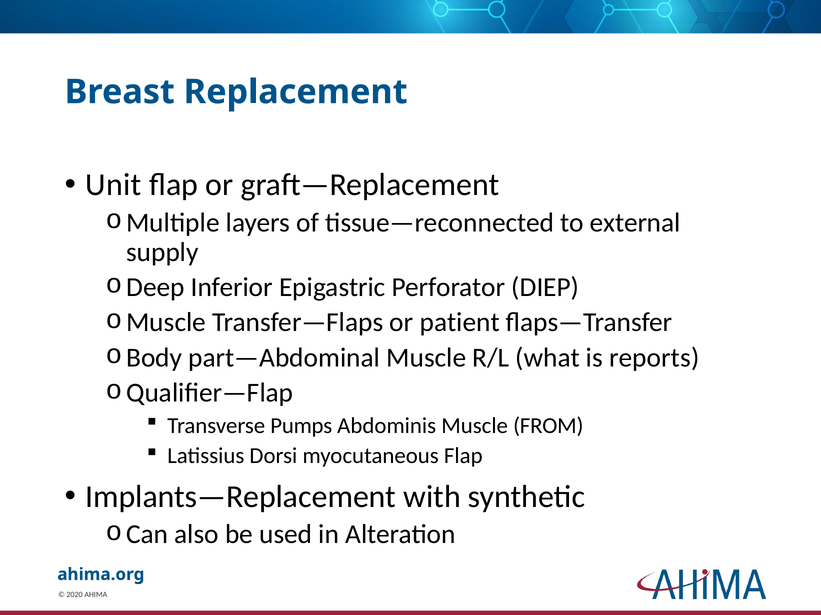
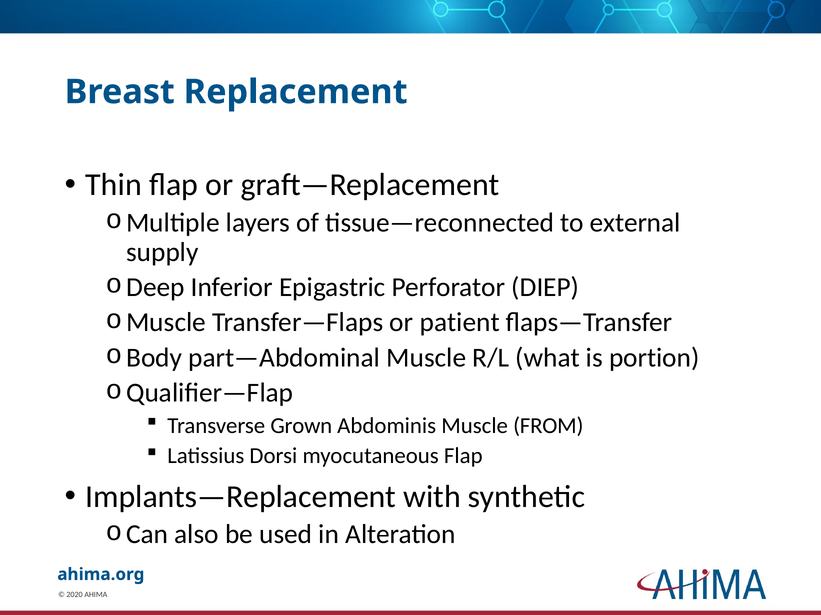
Unit: Unit -> Thin
reports: reports -> portion
Pumps: Pumps -> Grown
